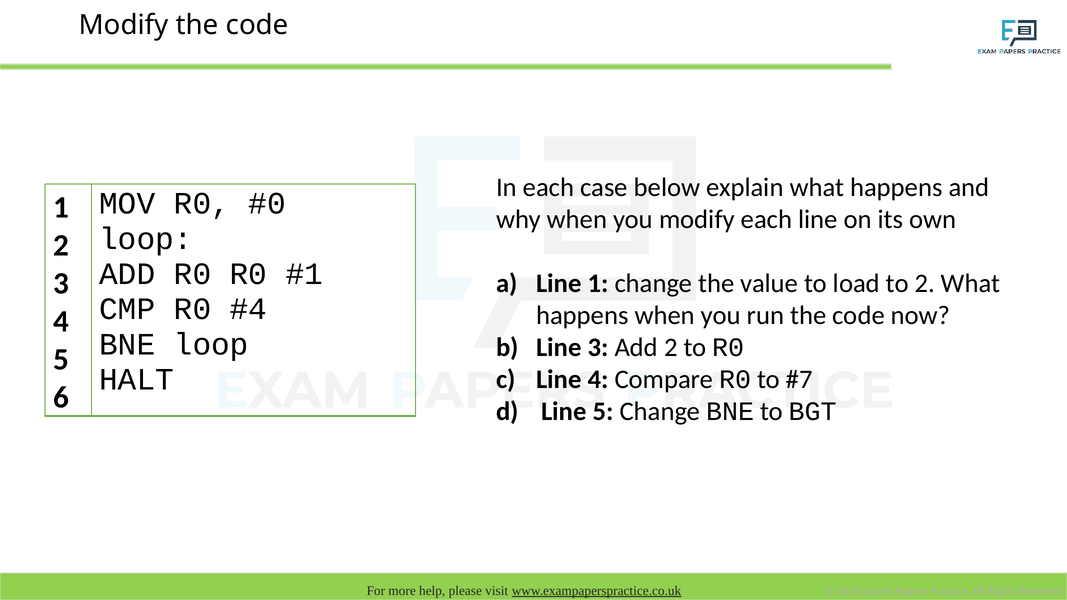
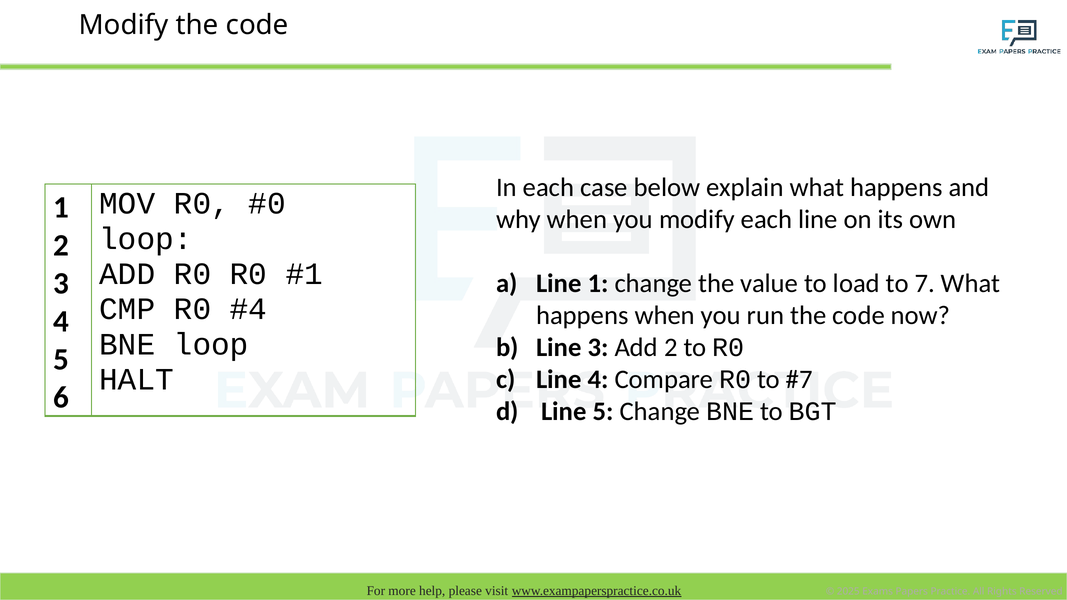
to 2: 2 -> 7
